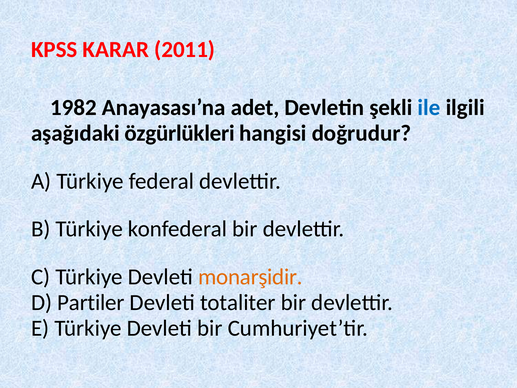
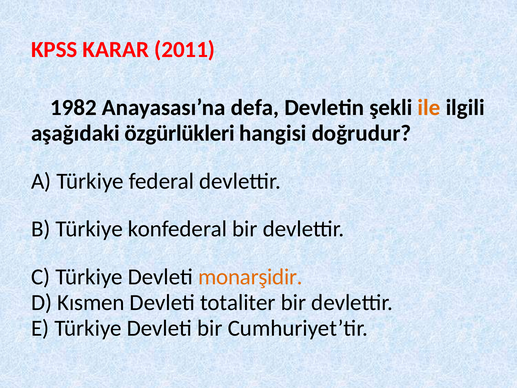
adet: adet -> defa
ile colour: blue -> orange
Partiler: Partiler -> Kısmen
